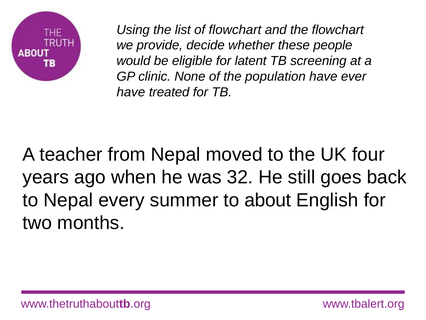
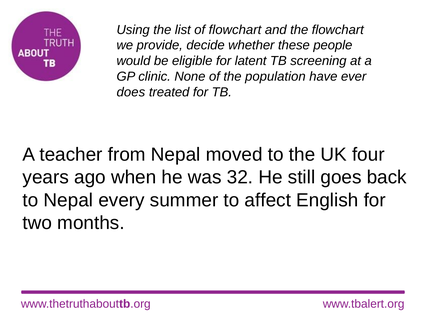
have at (131, 92): have -> does
about: about -> affect
